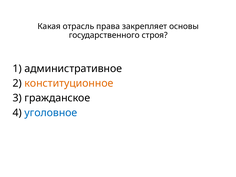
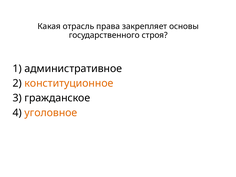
уголовное colour: blue -> orange
